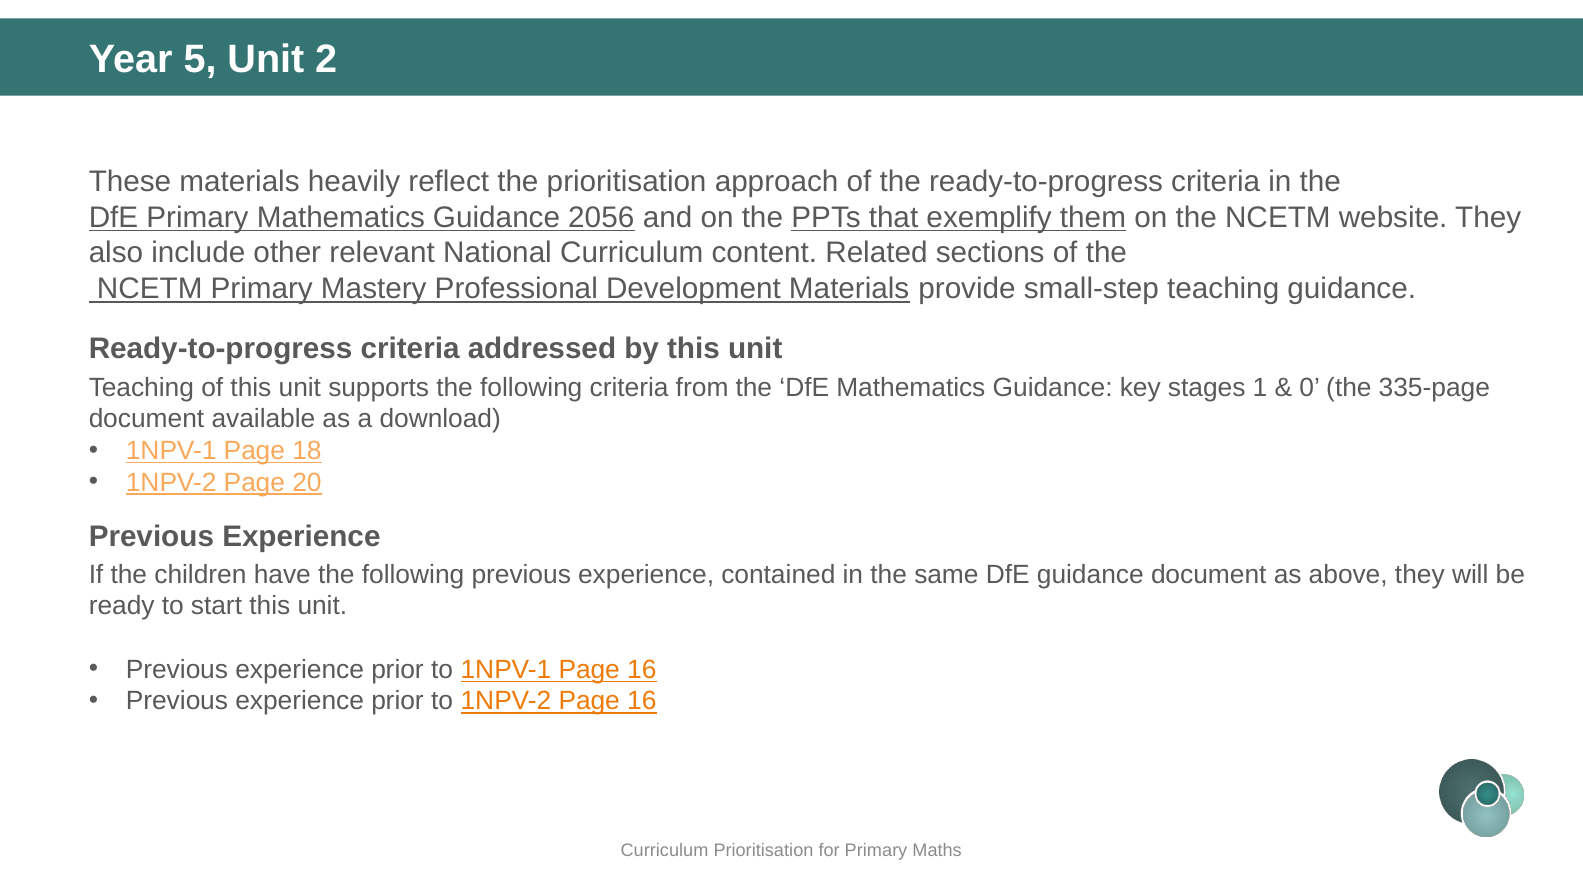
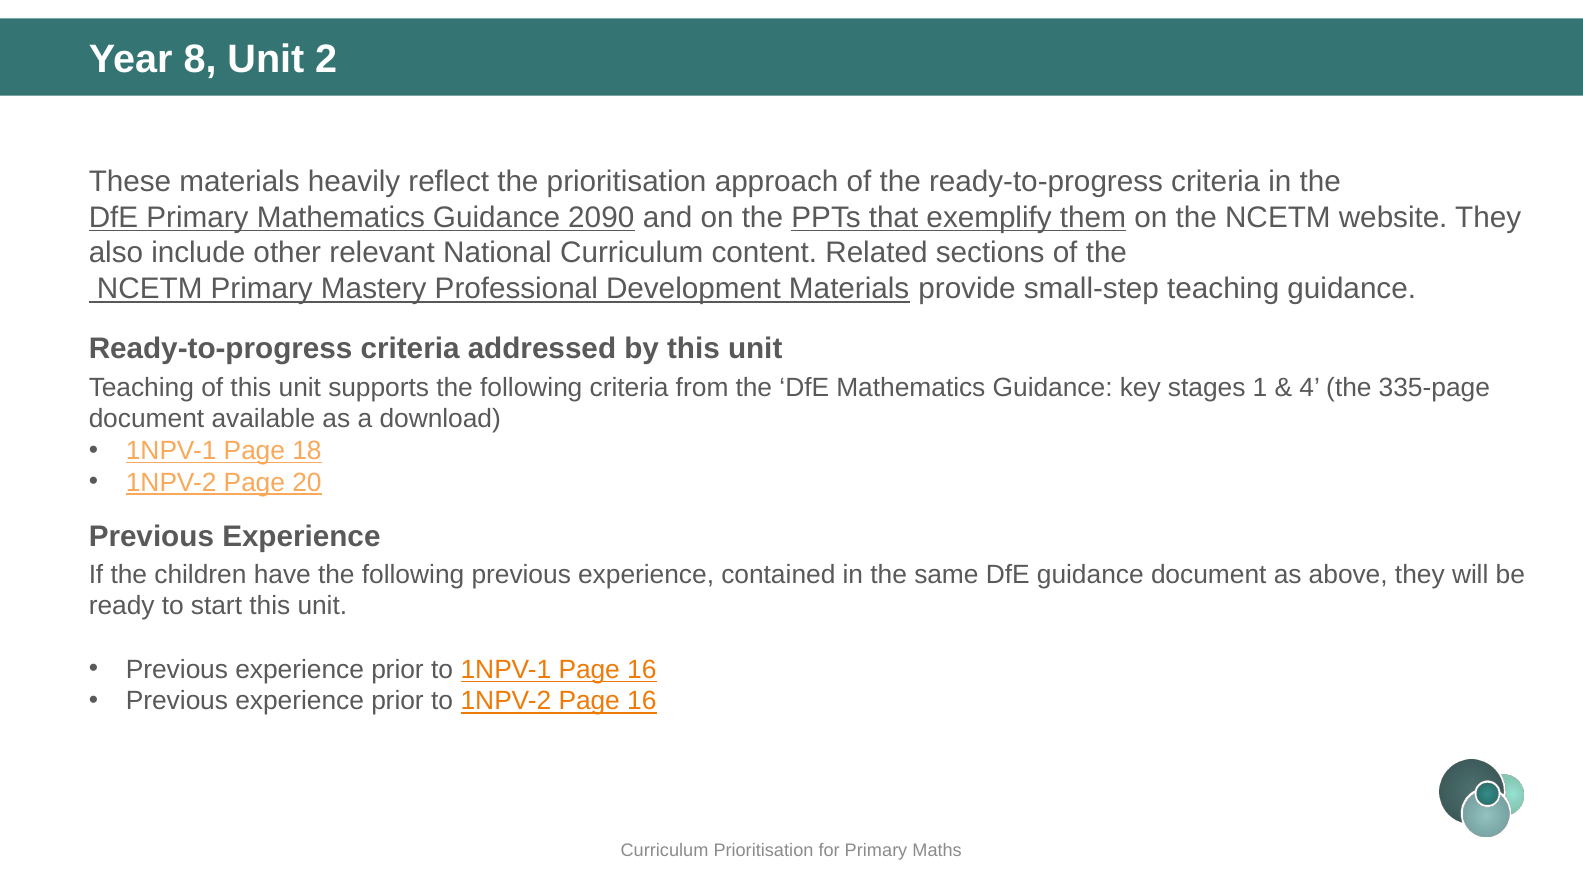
5: 5 -> 8
2056: 2056 -> 2090
0: 0 -> 4
